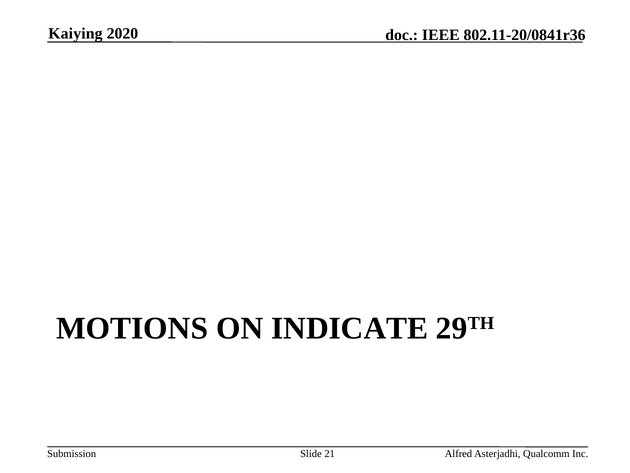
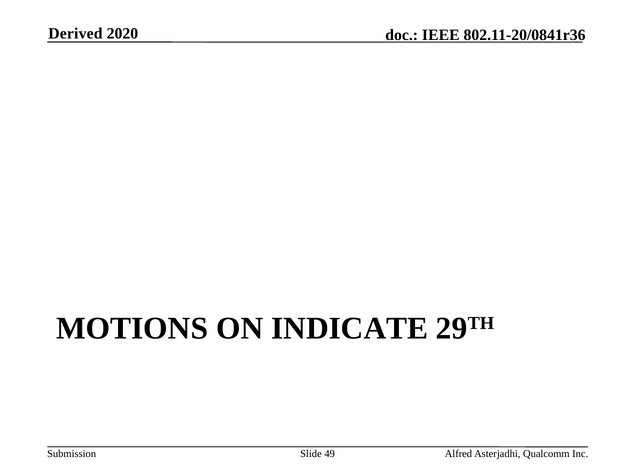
Kaiying: Kaiying -> Derived
21: 21 -> 49
